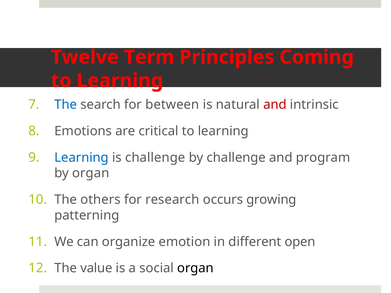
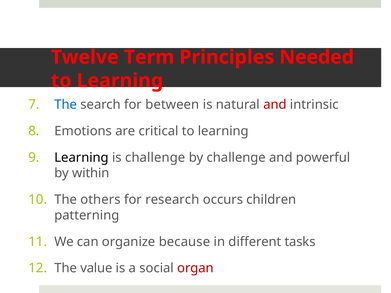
Coming: Coming -> Needed
Learning at (82, 158) colour: blue -> black
program: program -> powerful
by organ: organ -> within
growing: growing -> children
emotion: emotion -> because
open: open -> tasks
organ at (195, 268) colour: black -> red
